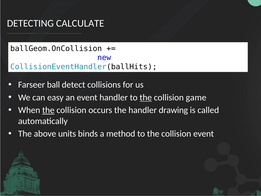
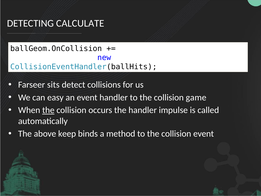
ball: ball -> sits
the at (146, 97) underline: present -> none
drawing: drawing -> impulse
units: units -> keep
